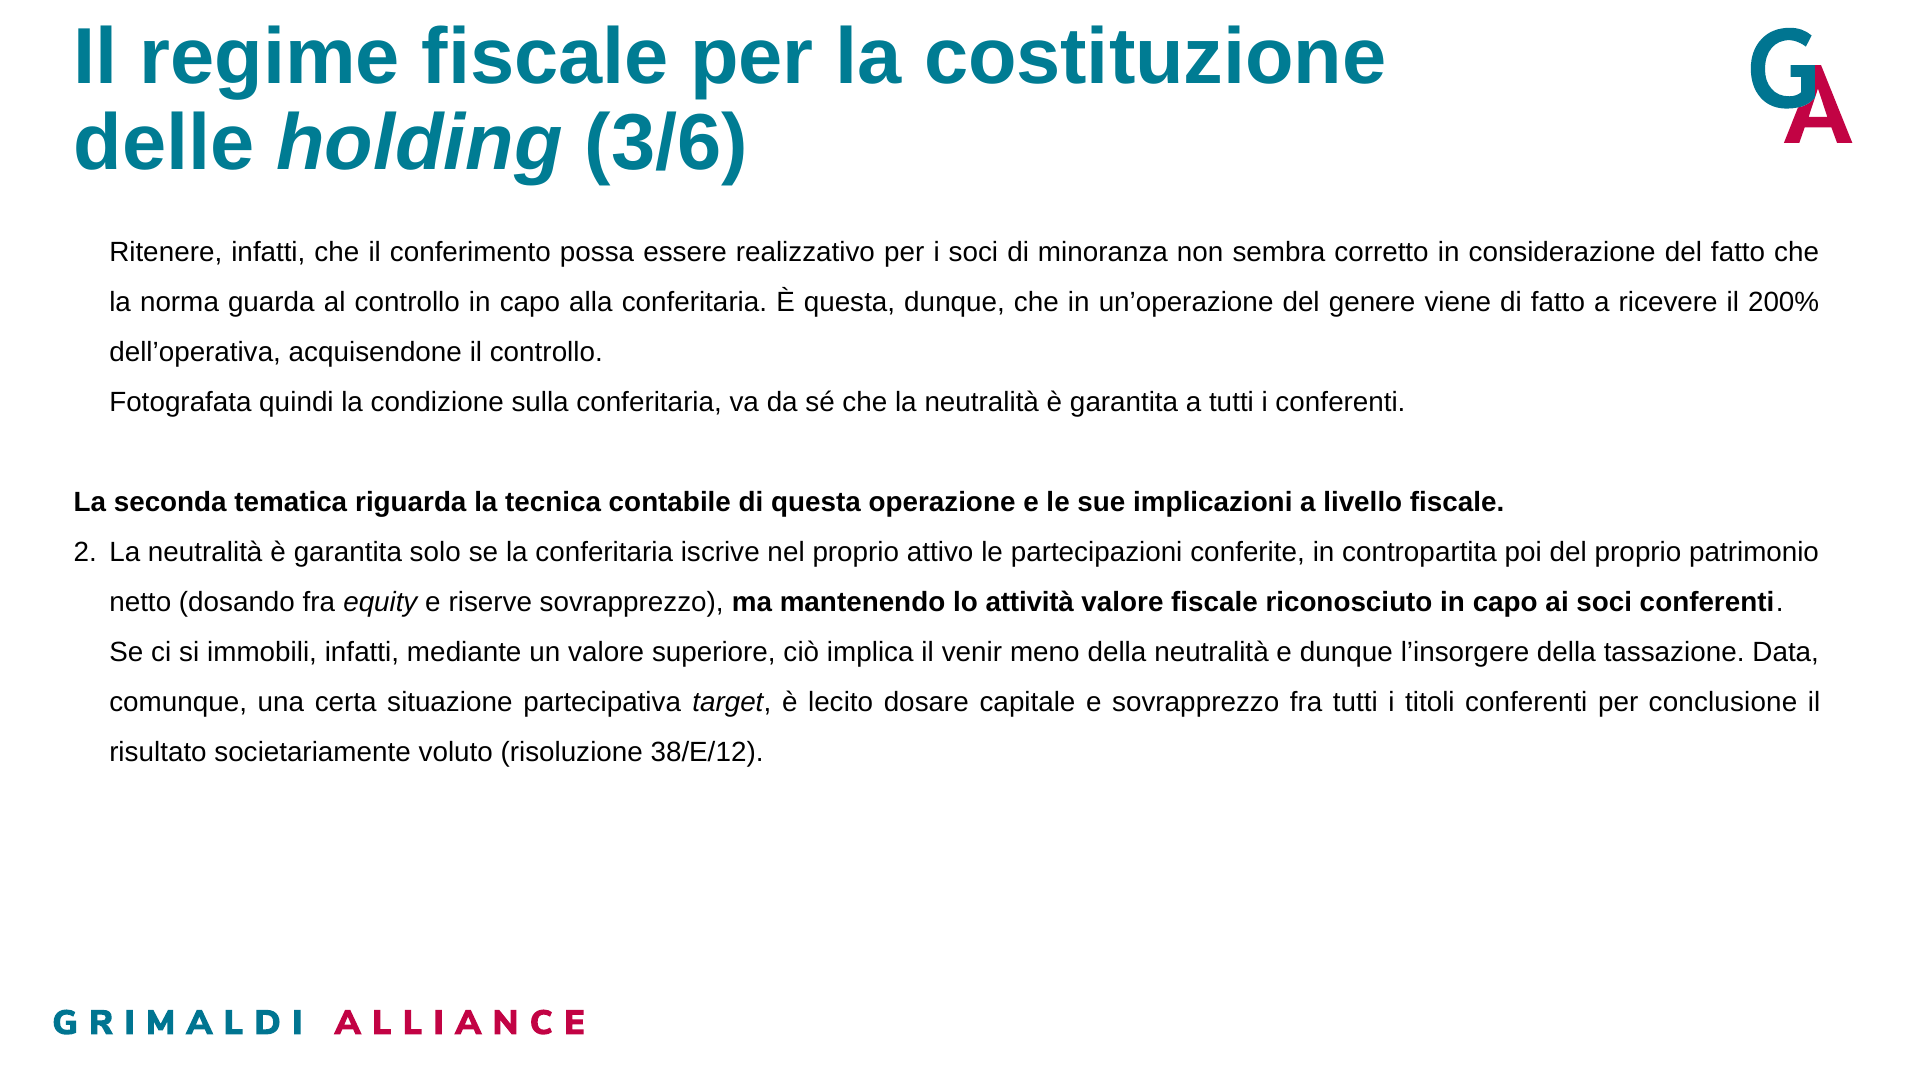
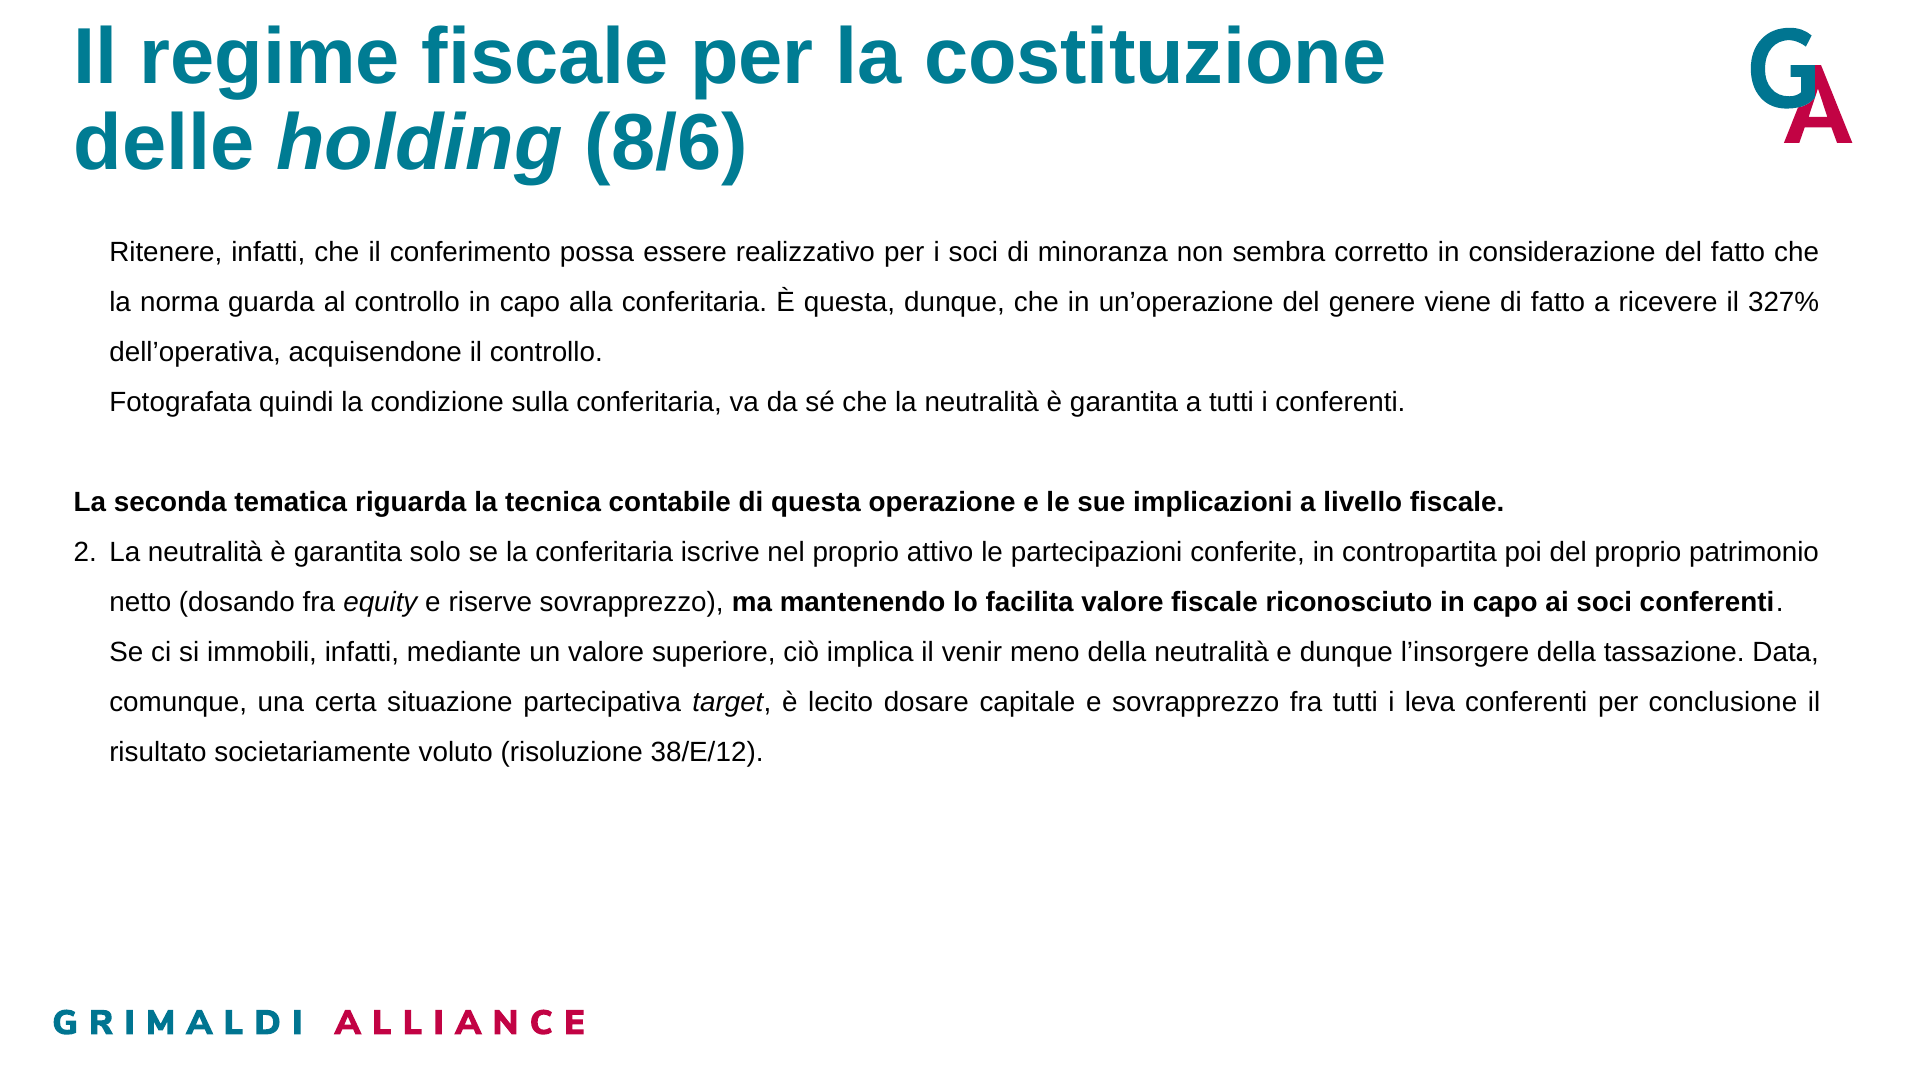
3/6: 3/6 -> 8/6
200%: 200% -> 327%
attività: attività -> facilita
titoli: titoli -> leva
